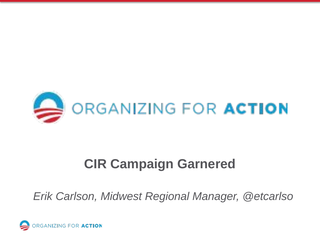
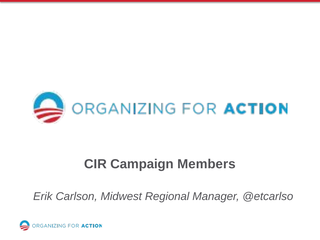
Garnered: Garnered -> Members
